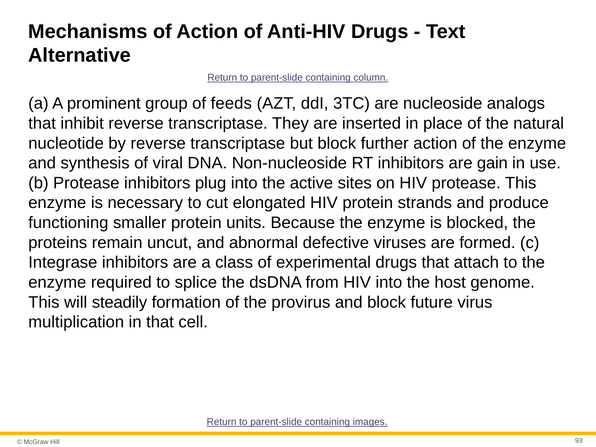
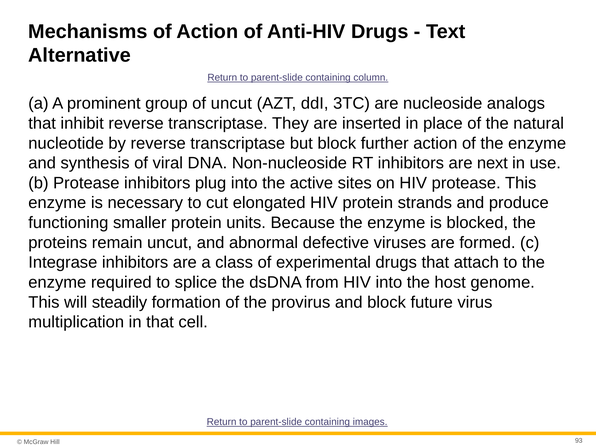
of feeds: feeds -> uncut
gain: gain -> next
